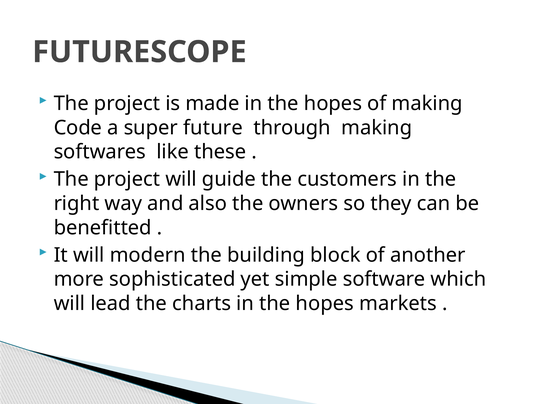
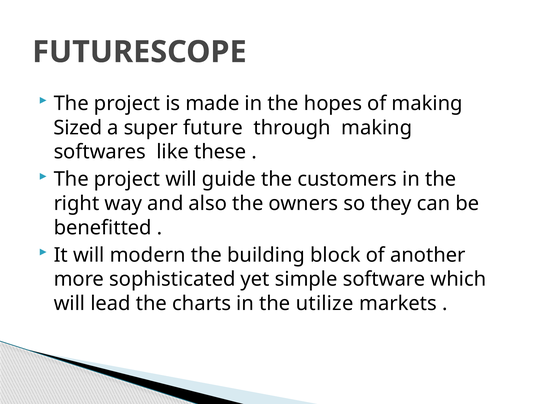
Code: Code -> Sized
charts in the hopes: hopes -> utilize
